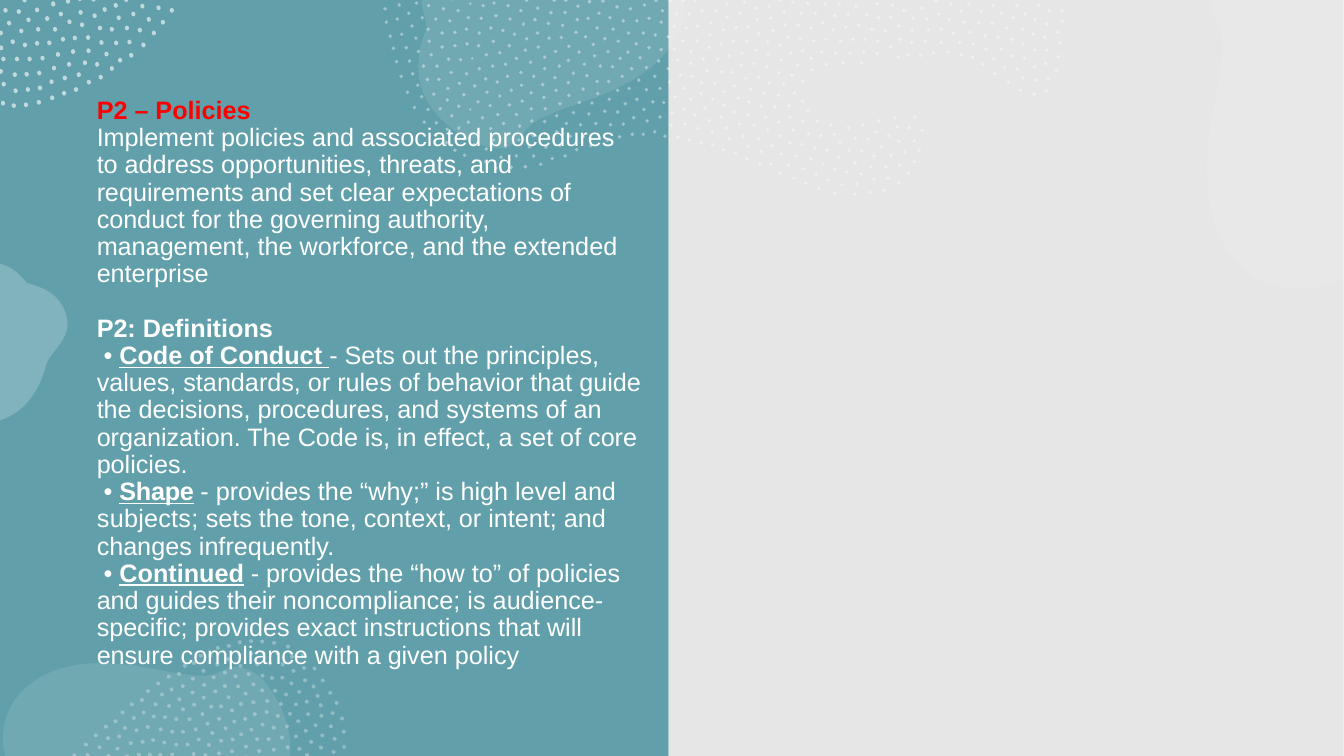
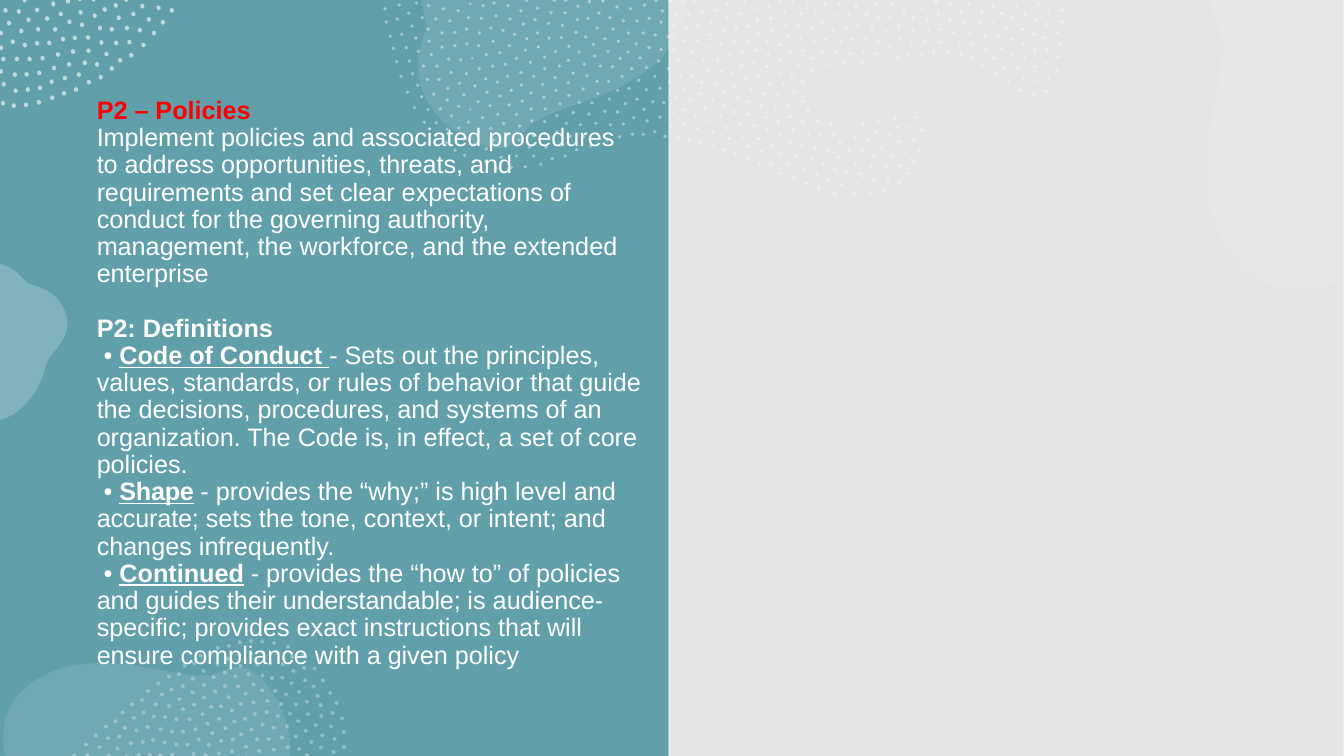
subjects: subjects -> accurate
noncompliance: noncompliance -> understandable
